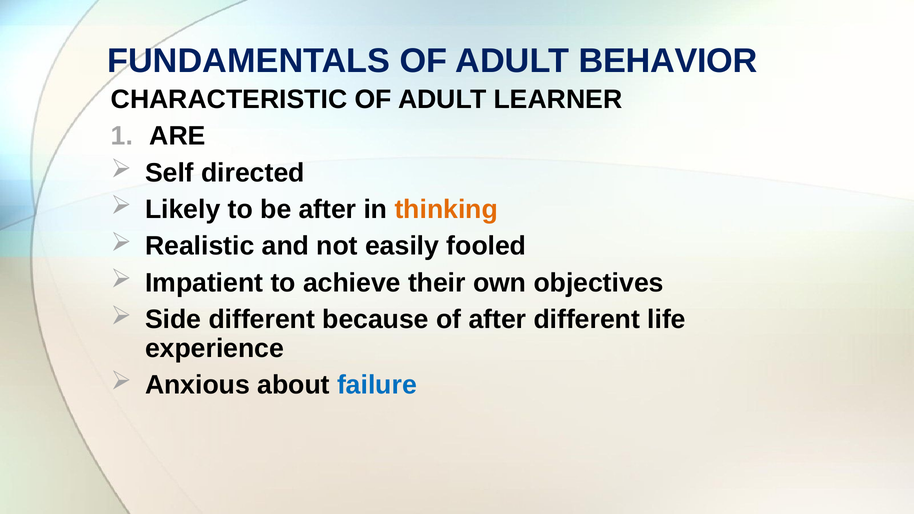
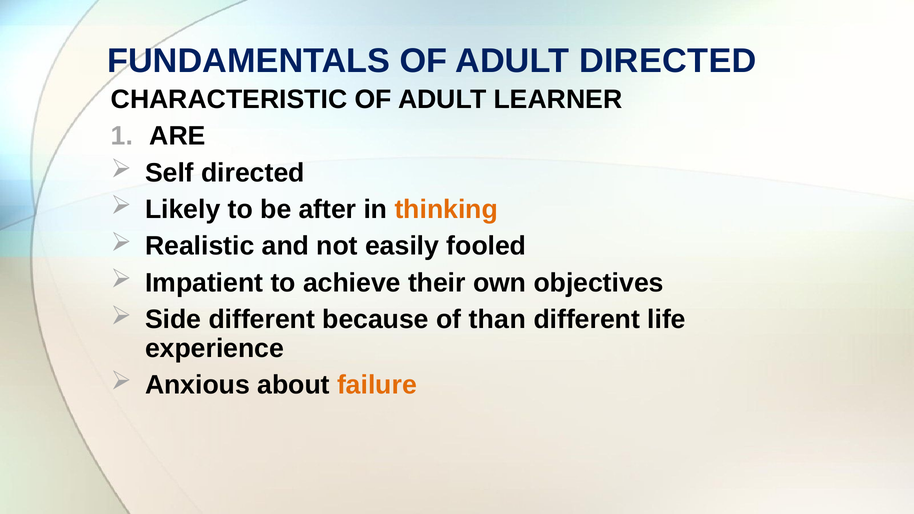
ADULT BEHAVIOR: BEHAVIOR -> DIRECTED
of after: after -> than
failure colour: blue -> orange
